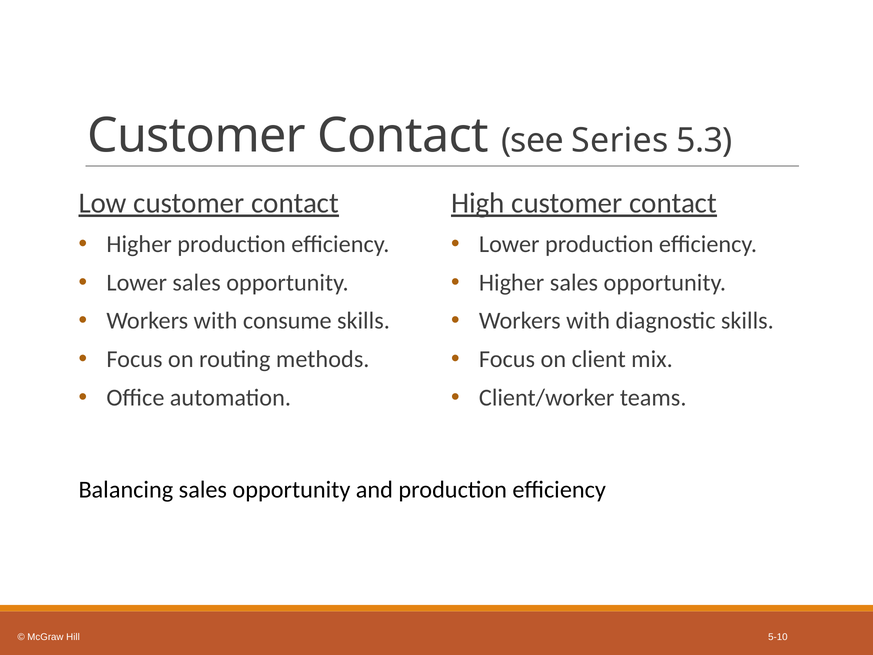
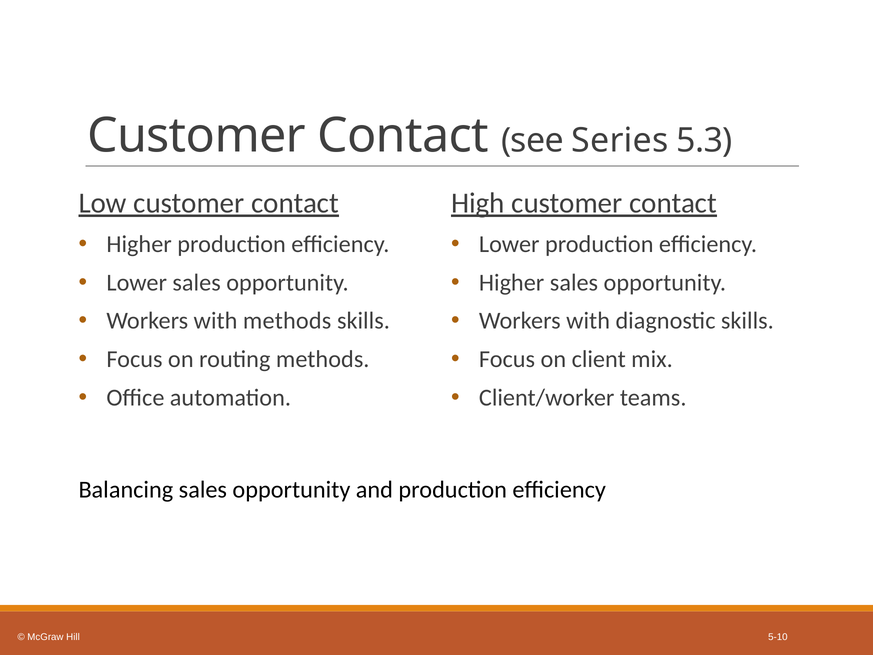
with consume: consume -> methods
